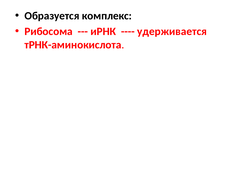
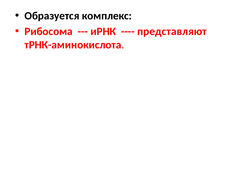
удерживается: удерживается -> представляют
